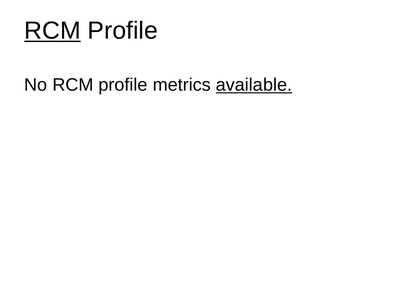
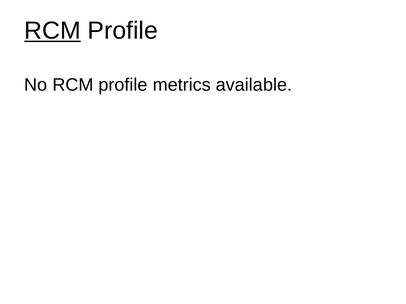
available underline: present -> none
